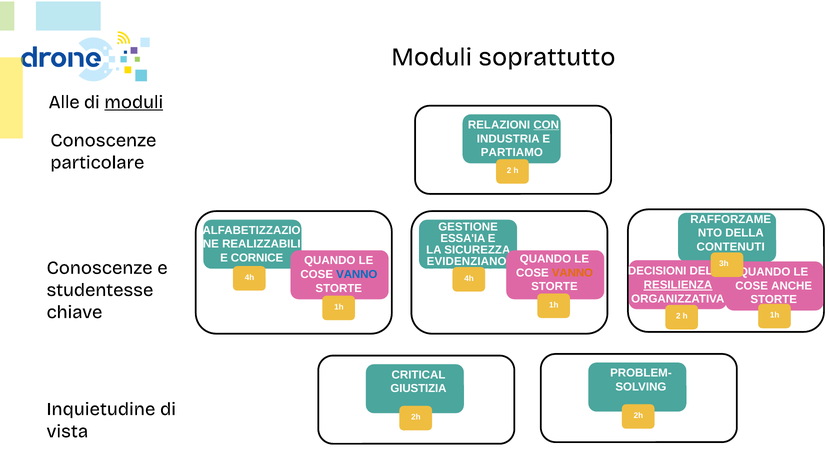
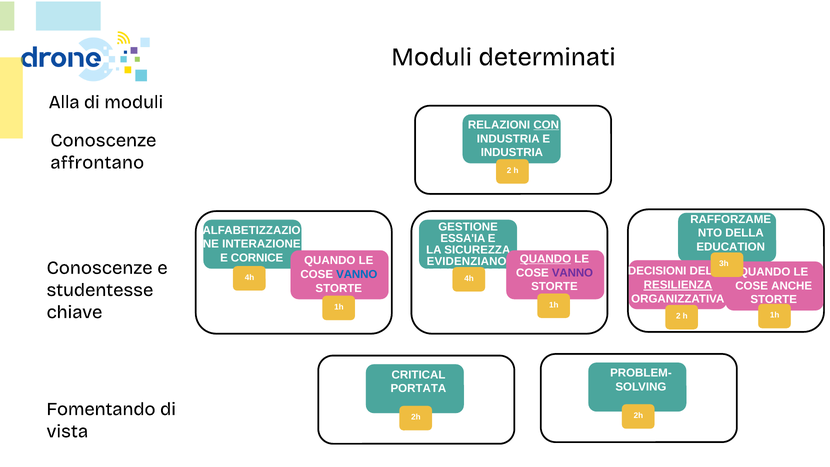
soprattutto: soprattutto -> determinati
Alle: Alle -> Alla
moduli at (134, 102) underline: present -> none
PARTIAMO at (512, 153): PARTIAMO -> INDUSTRIA
particolare: particolare -> affrontano
REALIZZABILI: REALIZZABILI -> INTERAZIONE
CONTENUTI: CONTENUTI -> EDUCATION
QUANDO at (545, 259) underline: none -> present
VANNO at (572, 273) colour: orange -> purple
GIUSTIZIA: GIUSTIZIA -> PORTATA
Inquietudine: Inquietudine -> Fomentando
